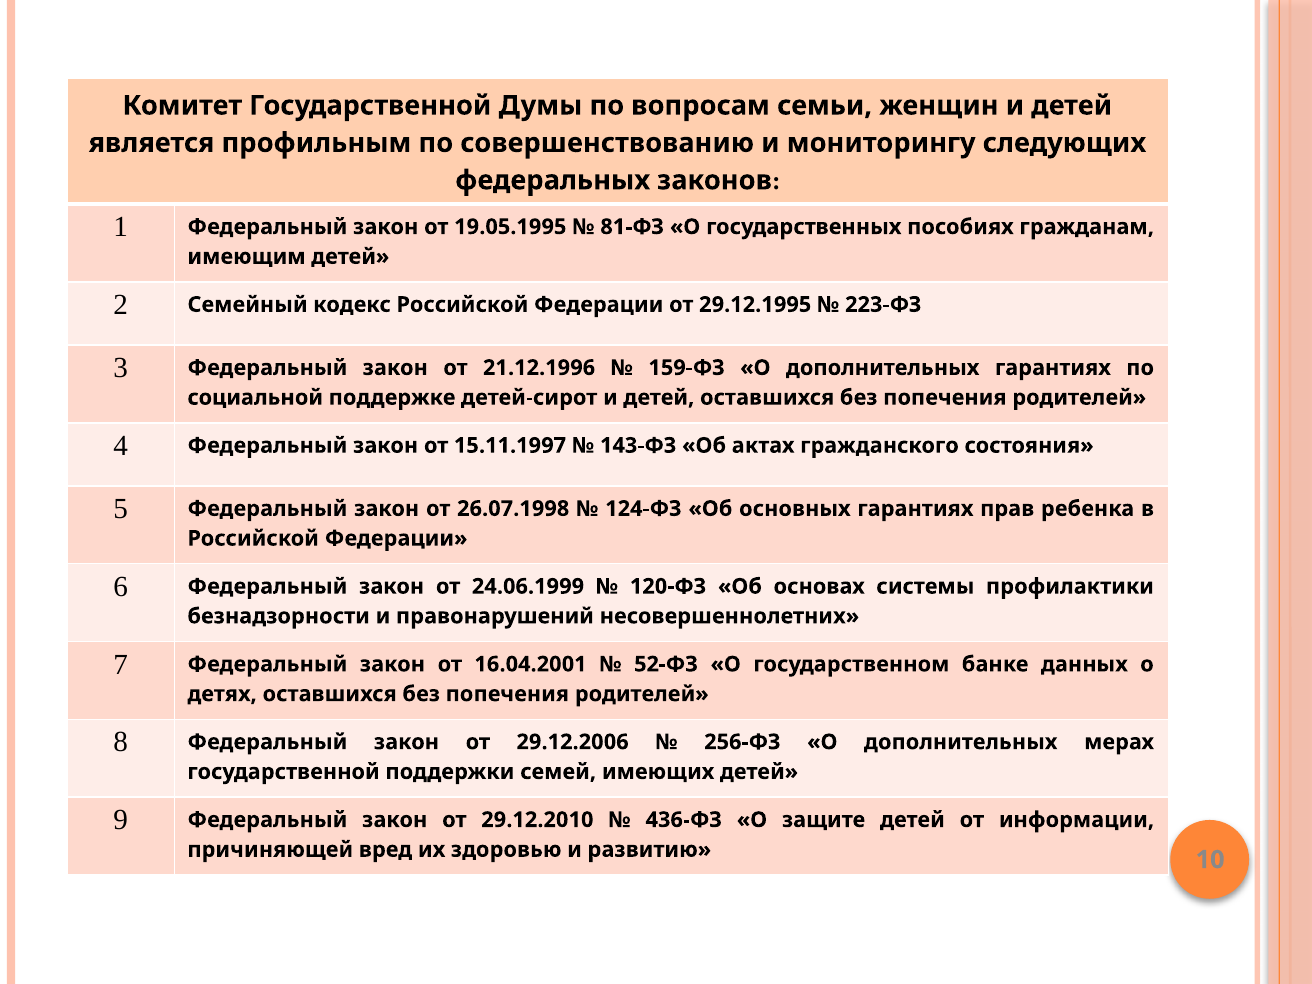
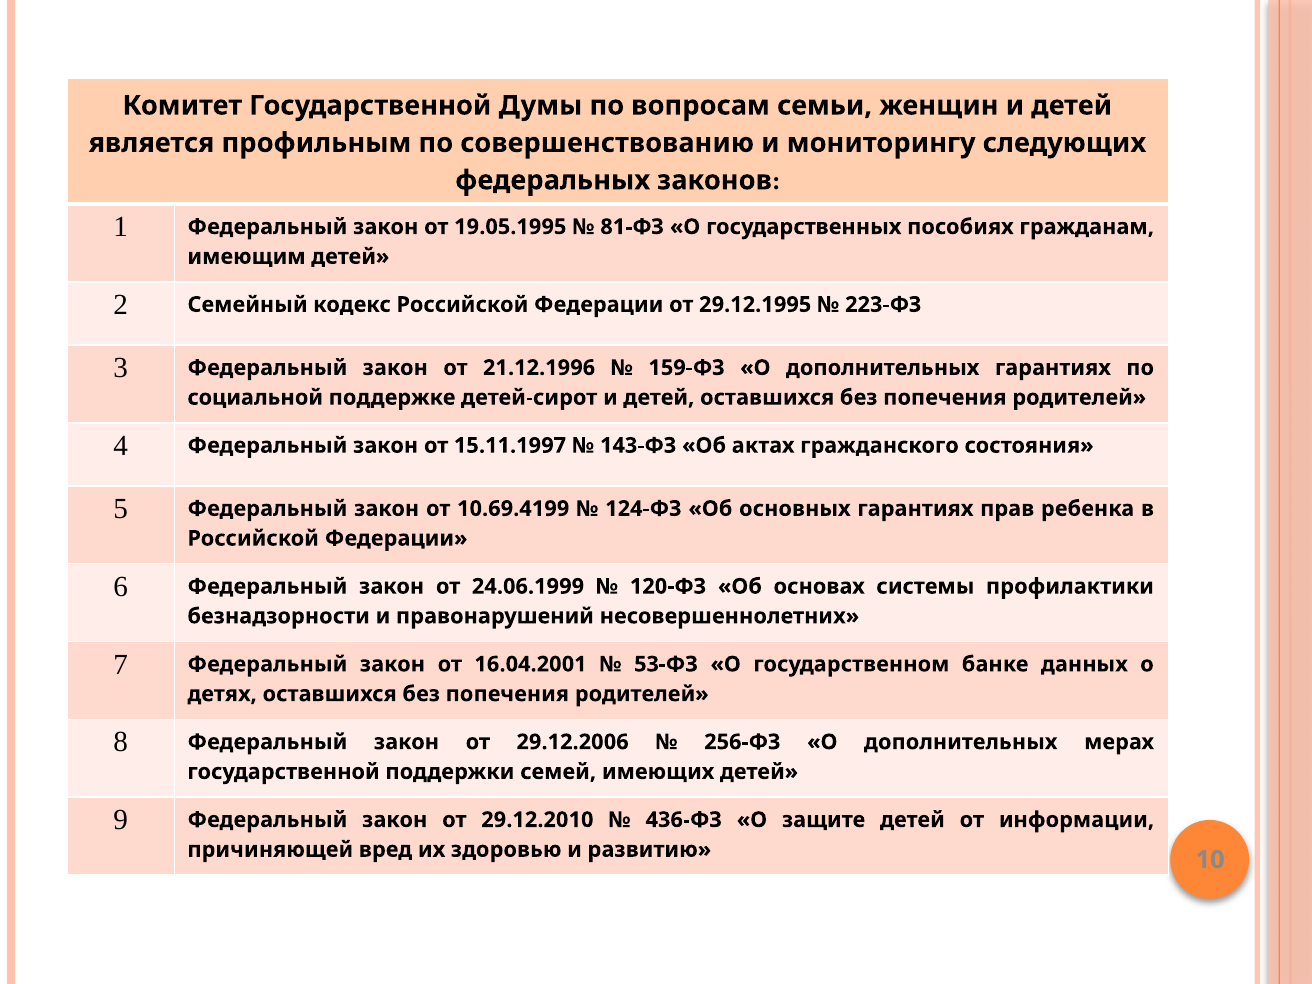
26.07.1998: 26.07.1998 -> 10.69.4199
52-ФЗ: 52-ФЗ -> 53-ФЗ
